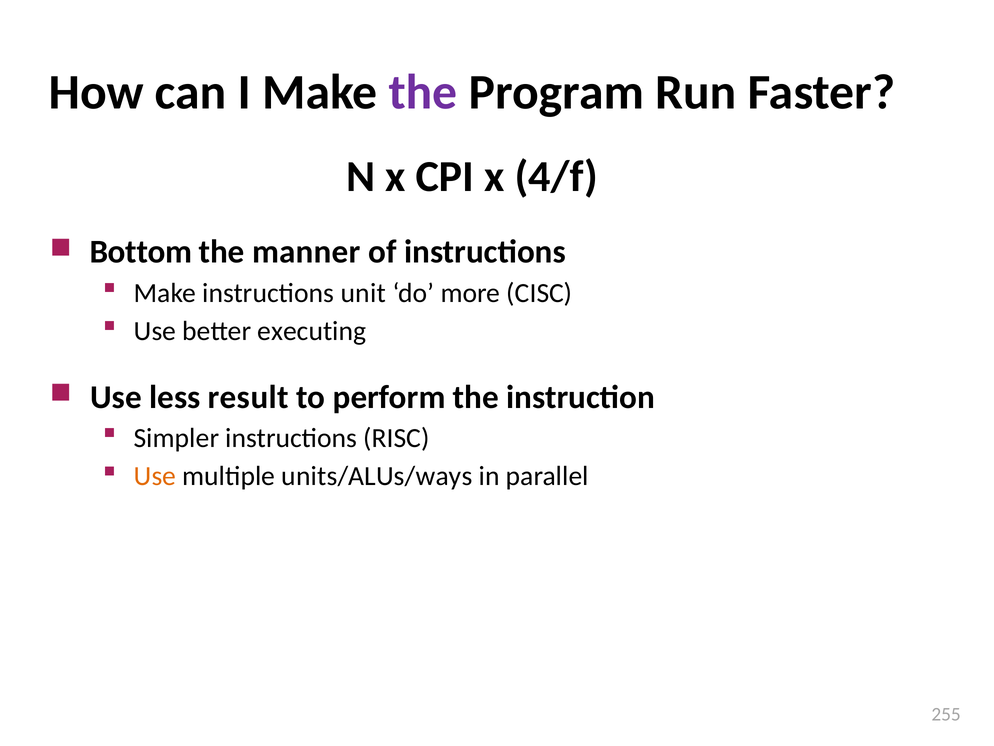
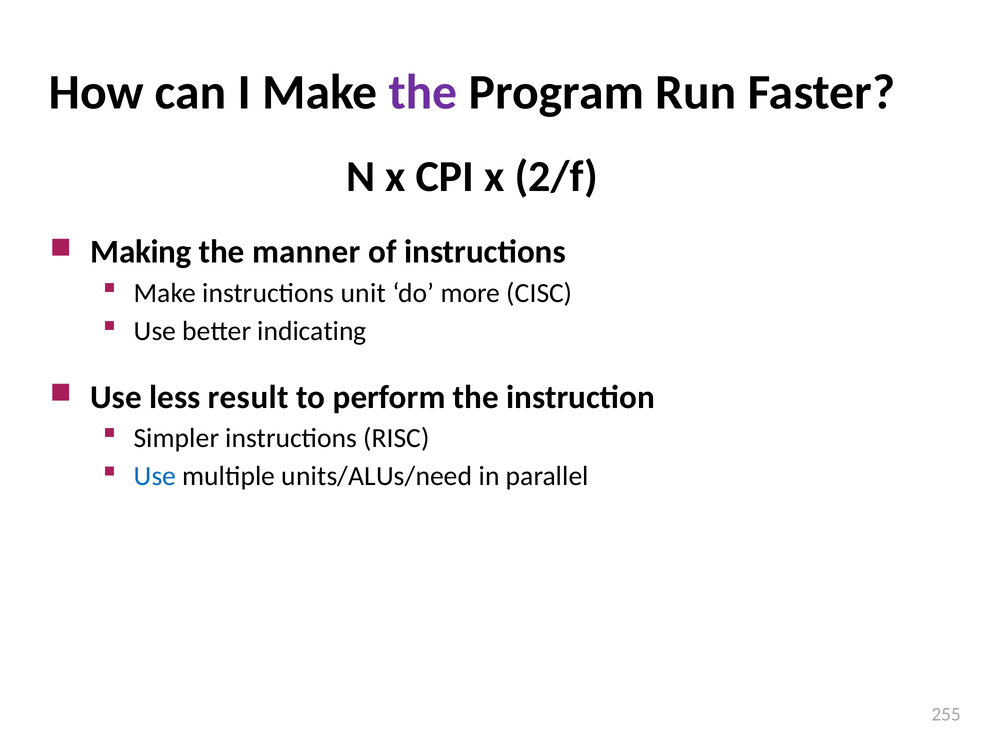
4/f: 4/f -> 2/f
Bottom: Bottom -> Making
executing: executing -> indicating
Use at (155, 476) colour: orange -> blue
units/ALUs/ways: units/ALUs/ways -> units/ALUs/need
